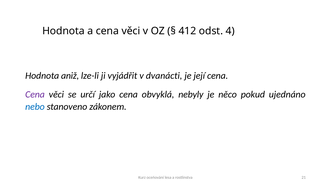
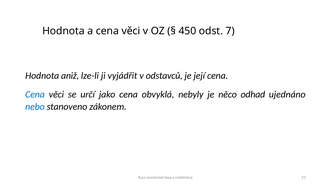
412: 412 -> 450
4: 4 -> 7
dvanácti: dvanácti -> odstavců
Cena at (35, 94) colour: purple -> blue
pokud: pokud -> odhad
